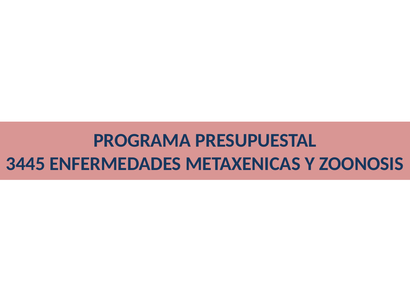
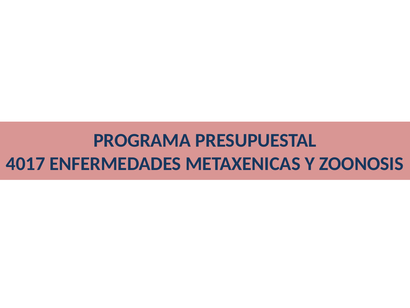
3445: 3445 -> 4017
